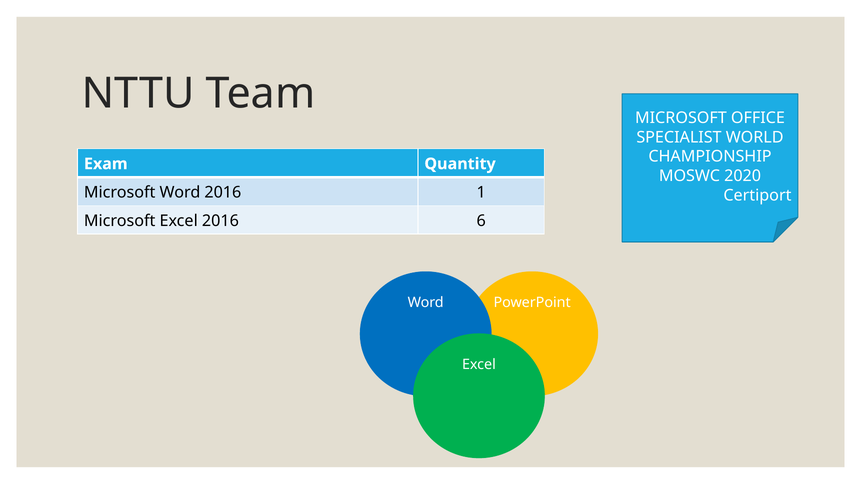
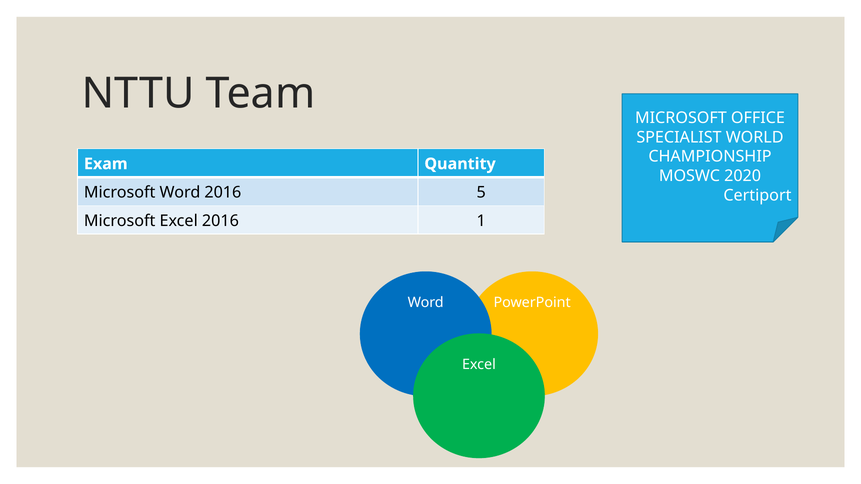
1: 1 -> 5
6: 6 -> 1
